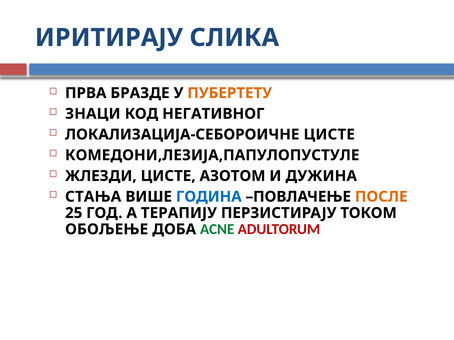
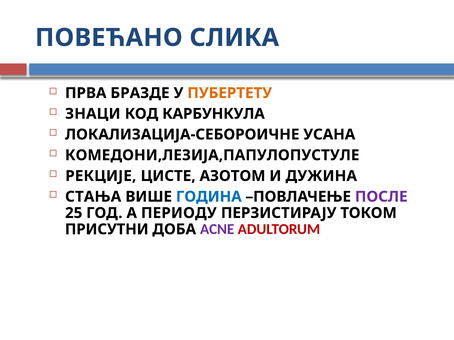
ИРИТИРАЈУ: ИРИТИРАЈУ -> ПОВЕЋАНО
НЕГАТИВНОГ: НЕГАТИВНОГ -> КАРБУНКУЛА
ЛОКАЛИЗАЦИЈА-СЕБОРОИЧНЕ ЦИСТЕ: ЦИСТЕ -> УСАНА
ЖЛЕЗДИ: ЖЛЕЗДИ -> РЕКЦИЈЕ
ПОСЛЕ colour: orange -> purple
ТЕРАПИЈУ: ТЕРАПИЈУ -> ПЕРИОДУ
ОБОЉЕЊЕ: ОБОЉЕЊЕ -> ПРИСУТНИ
ACNE colour: green -> purple
